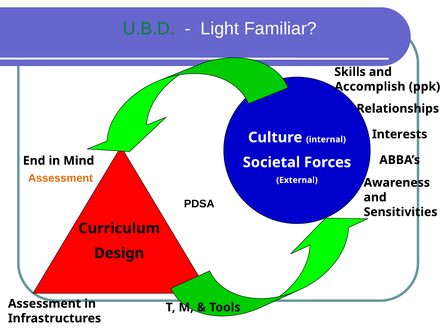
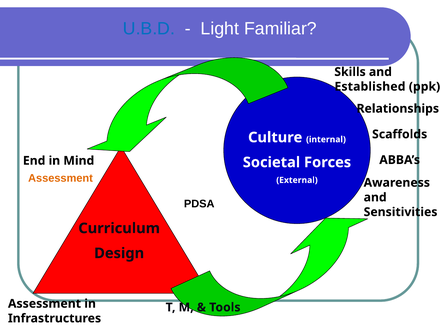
U.B.D colour: green -> blue
Accomplish: Accomplish -> Established
Interests: Interests -> Scaffolds
